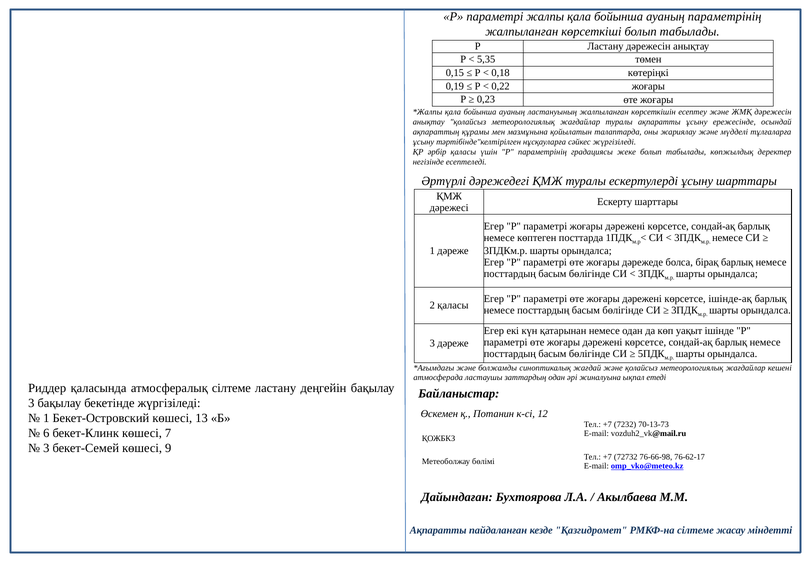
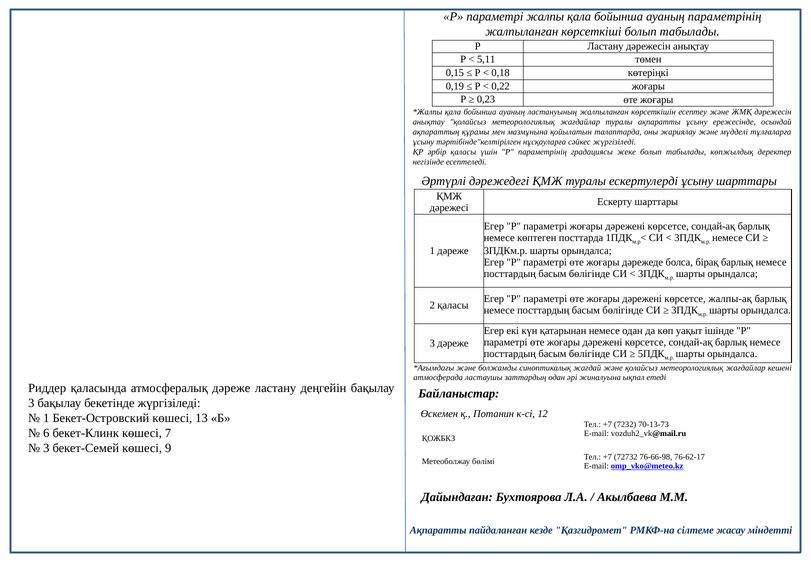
5,35: 5,35 -> 5,11
ішінде-ақ: ішінде-ақ -> жалпы-ақ
атмосфералық сілтеме: сілтеме -> дәреже
